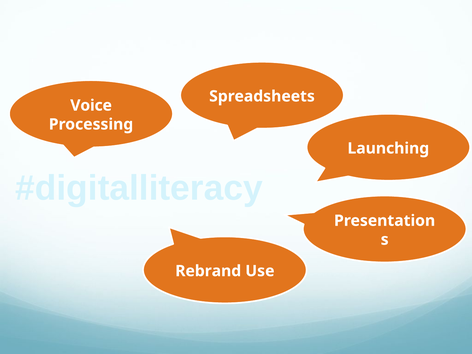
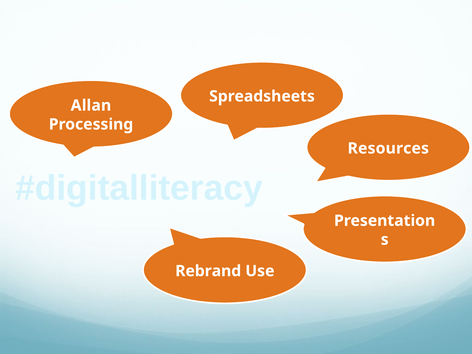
Voice: Voice -> Allan
Launching: Launching -> Resources
